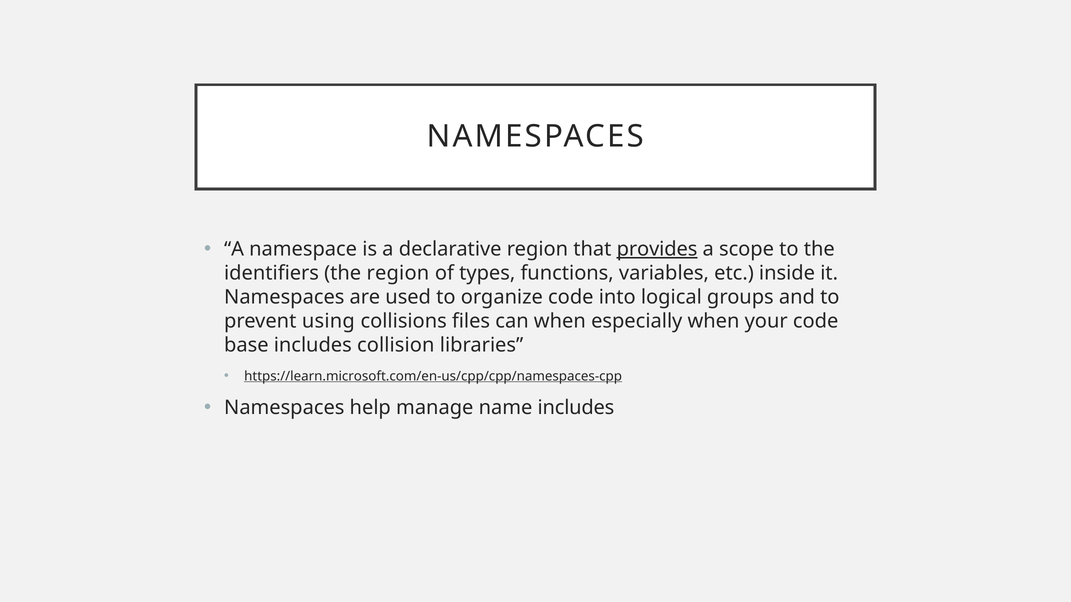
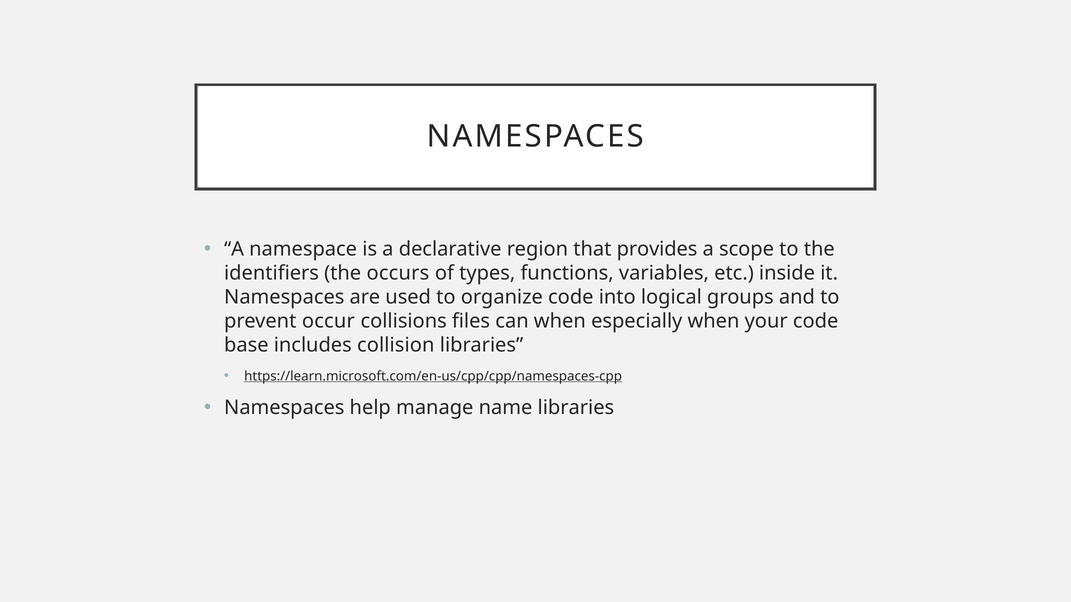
provides underline: present -> none
the region: region -> occurs
using: using -> occur
name includes: includes -> libraries
